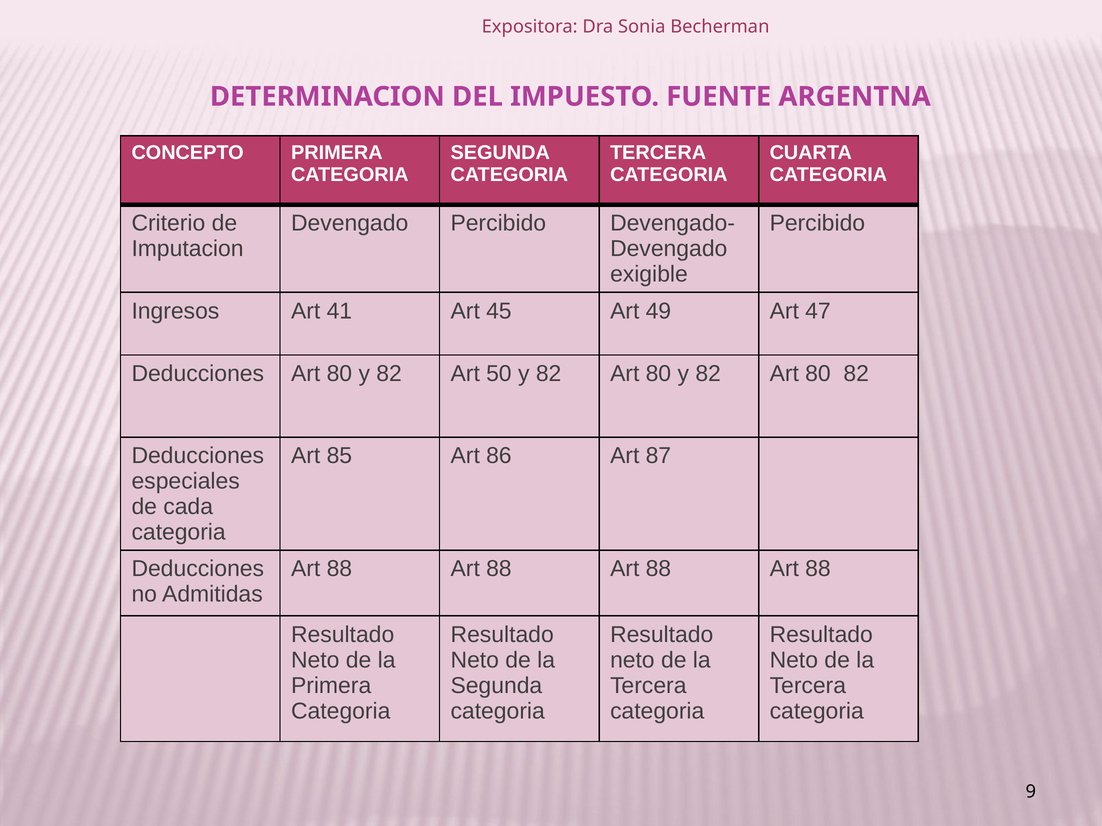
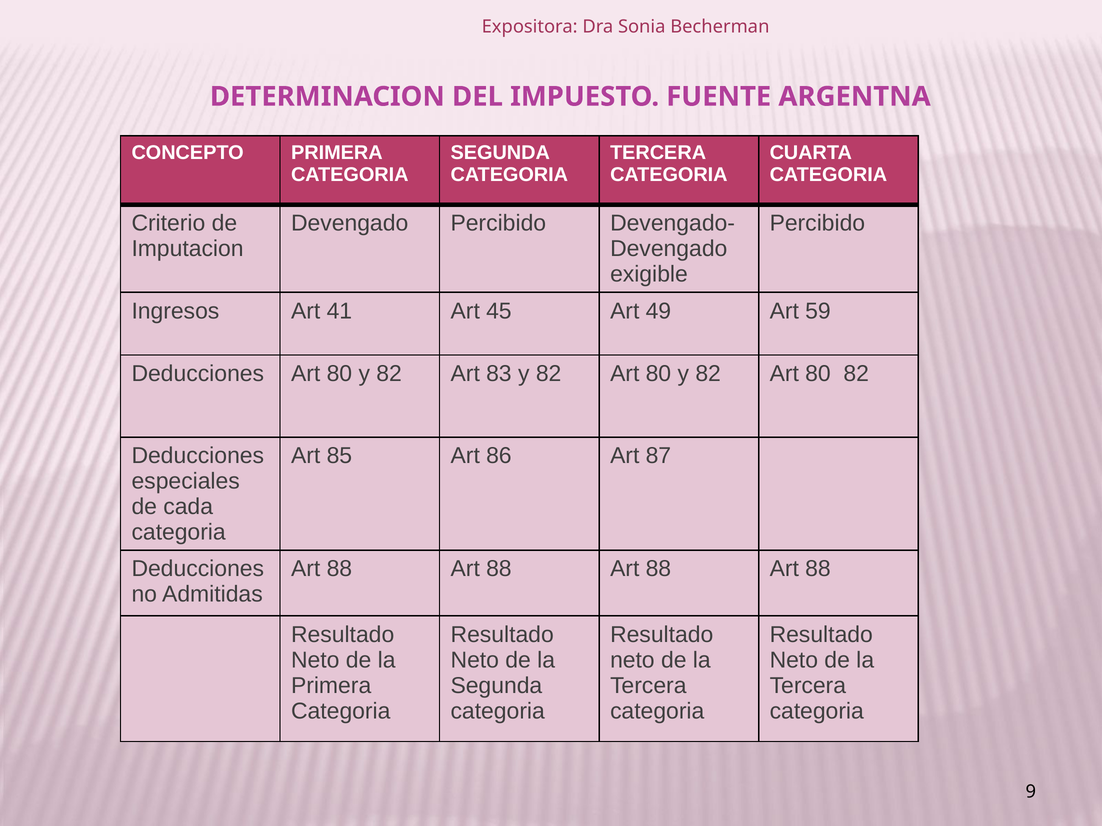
47: 47 -> 59
50: 50 -> 83
